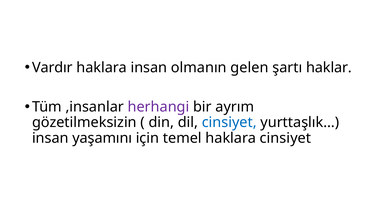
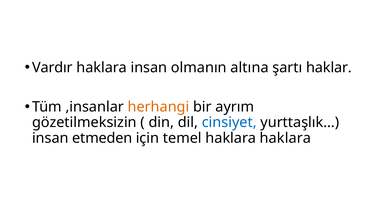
gelen: gelen -> altına
herhangi colour: purple -> orange
yaşamını: yaşamını -> etmeden
haklara cinsiyet: cinsiyet -> haklara
